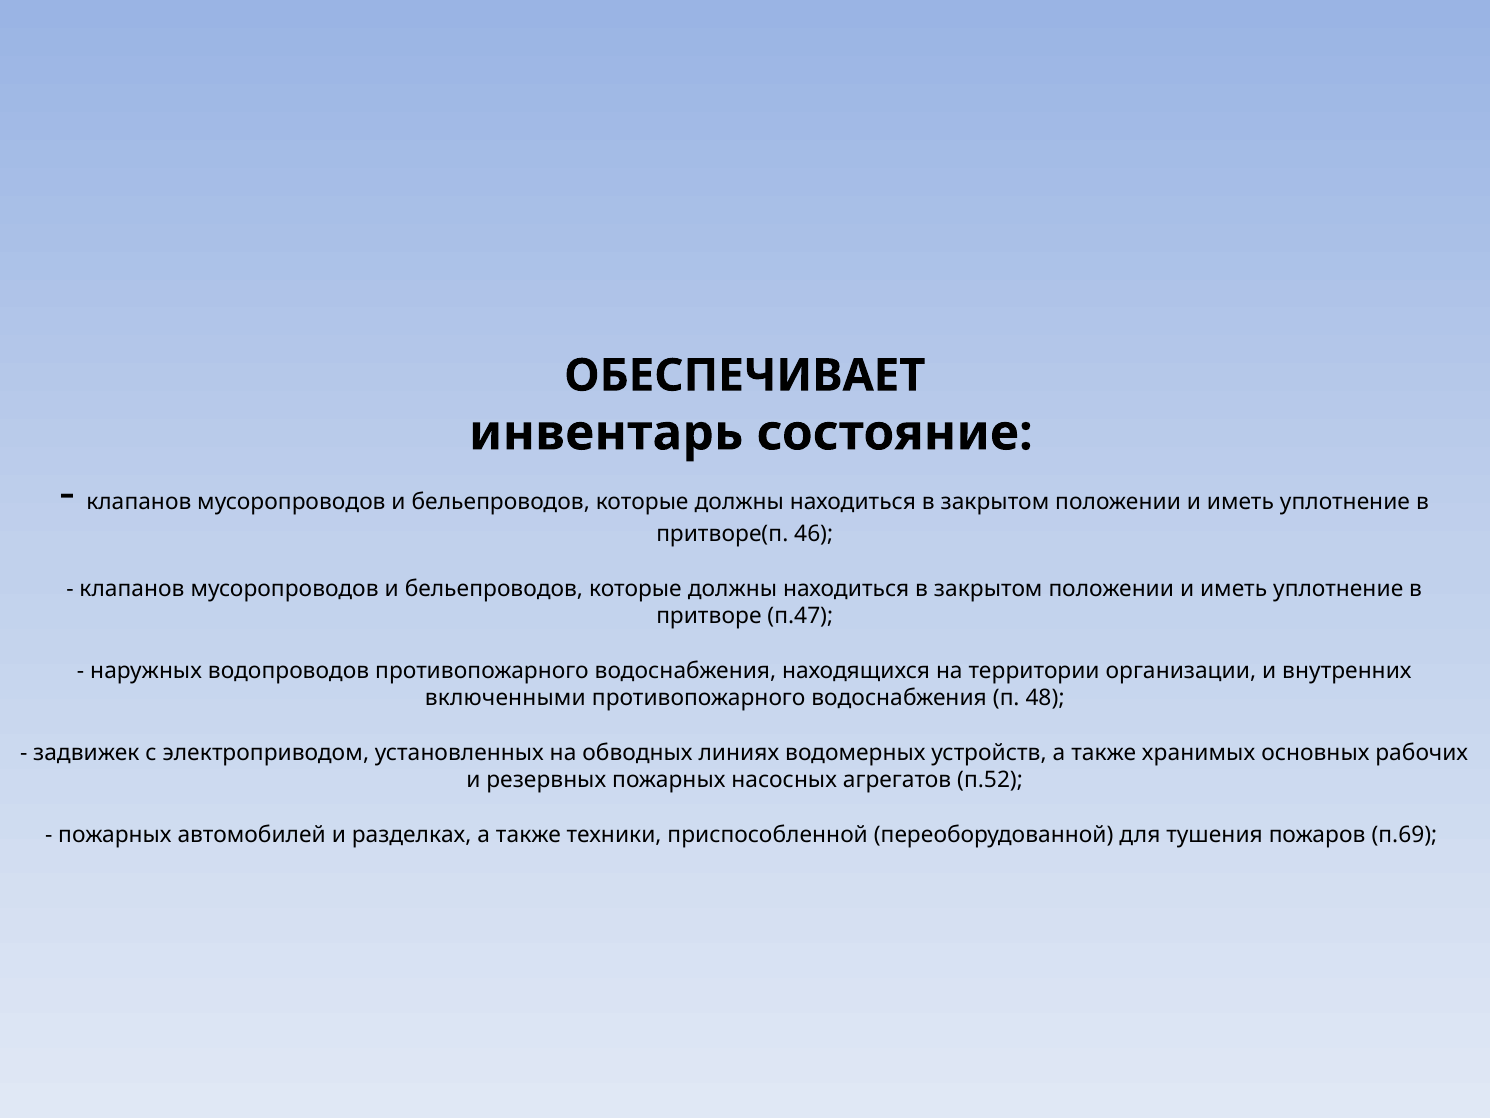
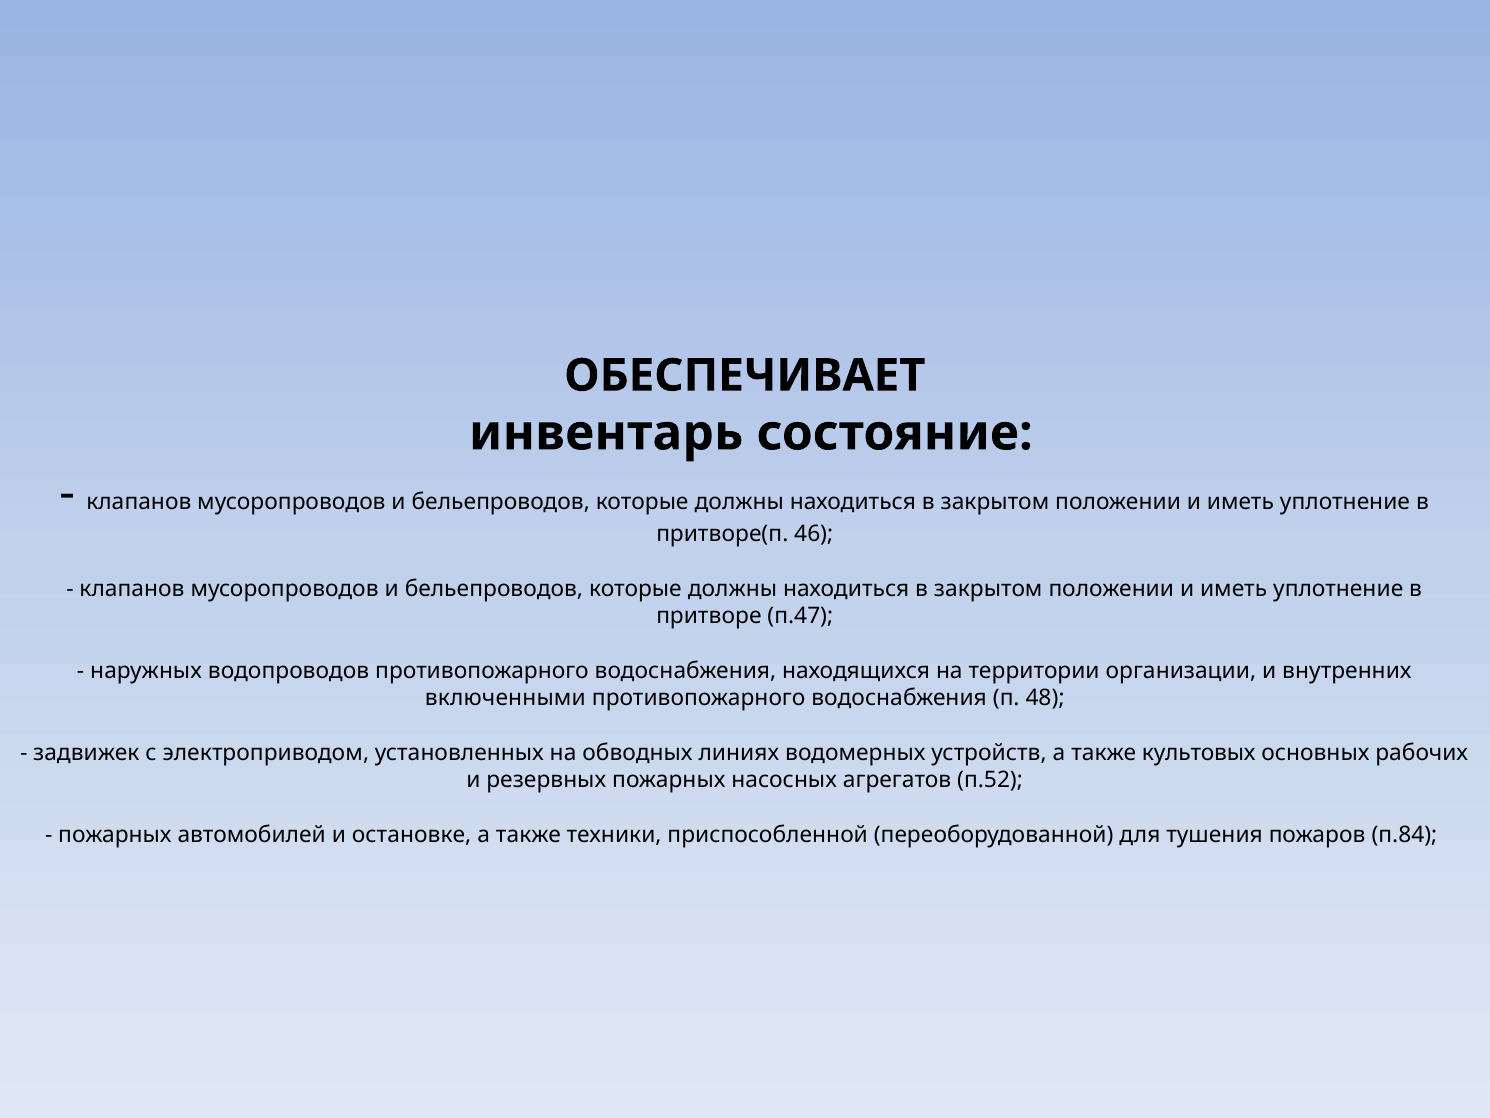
хранимых: хранимых -> культовых
разделках: разделках -> остановке
п.69: п.69 -> п.84
